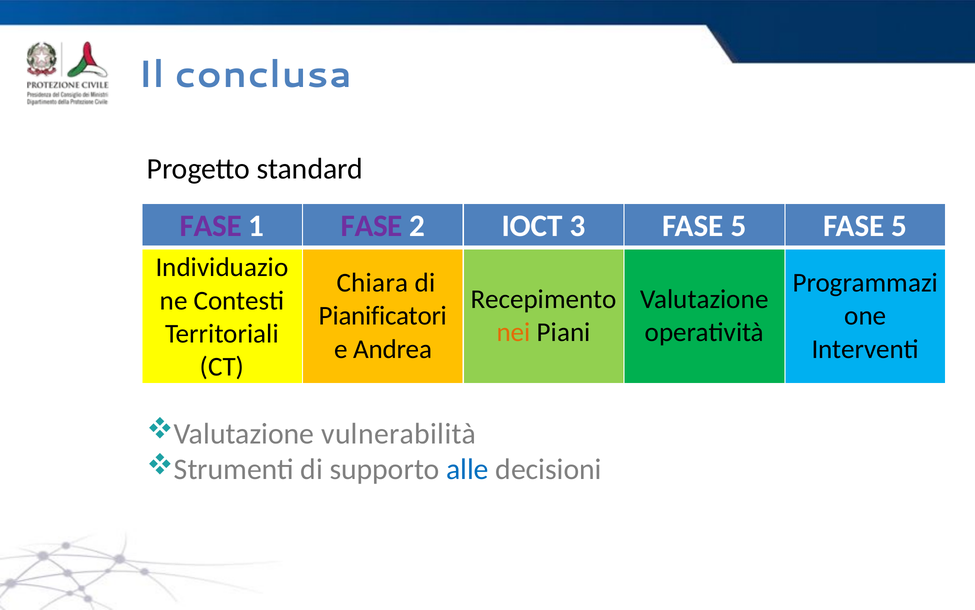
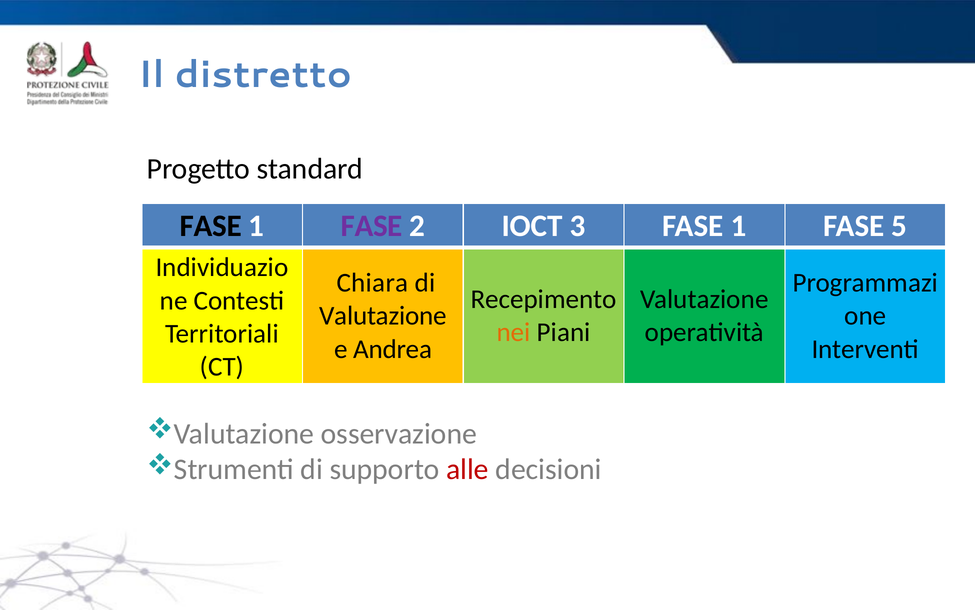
conclusa: conclusa -> distretto
FASE at (211, 226) colour: purple -> black
3 FASE 5: 5 -> 1
Pianificatori at (383, 316): Pianificatori -> Valutazione
vulnerabilità: vulnerabilità -> osservazione
alle colour: blue -> red
